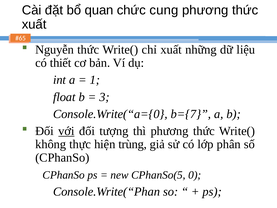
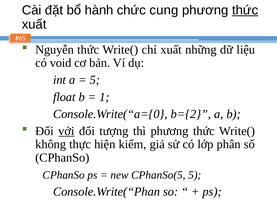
quan: quan -> hành
thức at (245, 10) underline: none -> present
thiết: thiết -> void
1 at (95, 80): 1 -> 5
3: 3 -> 1
b={7: b={7 -> b={2
trùng: trùng -> kiểm
CPhanSo(5 0: 0 -> 5
